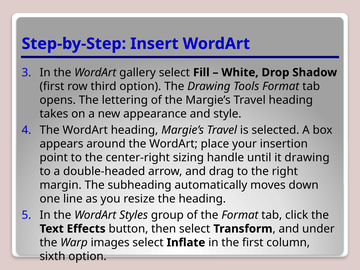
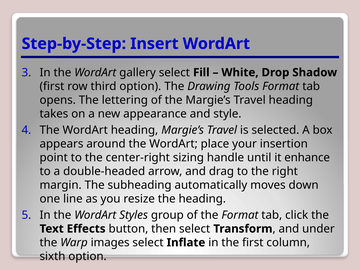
it drawing: drawing -> enhance
